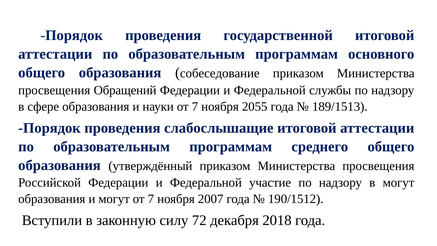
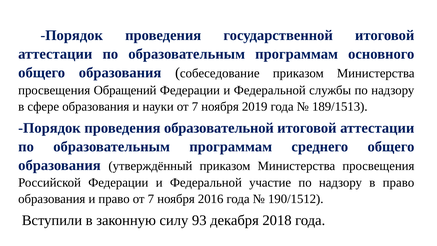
2055: 2055 -> 2019
слабослышащие: слабослышащие -> образовательной
в могут: могут -> право
и могут: могут -> право
2007: 2007 -> 2016
72: 72 -> 93
